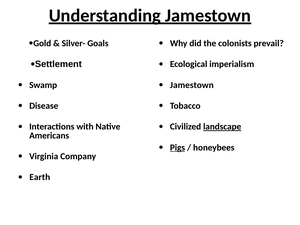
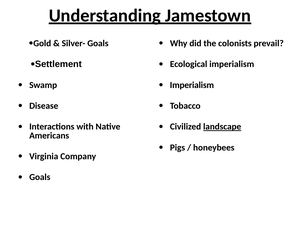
Jamestown at (192, 85): Jamestown -> Imperialism
Pigs underline: present -> none
Earth at (40, 177): Earth -> Goals
